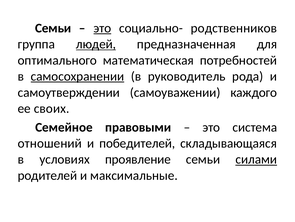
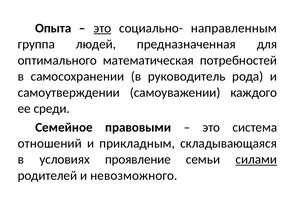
Семьи at (53, 28): Семьи -> Опыта
родственников: родственников -> направленным
людей underline: present -> none
самосохранении underline: present -> none
своих: своих -> среди
победителей: победителей -> прикладным
максимальные: максимальные -> невозможного
